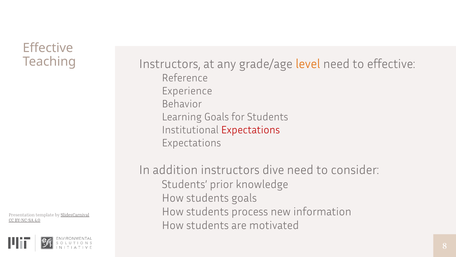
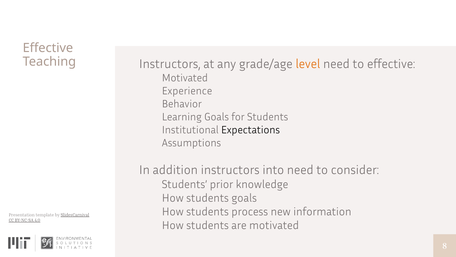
Reference at (185, 78): Reference -> Motivated
Expectations at (251, 130) colour: red -> black
Expectations at (191, 143): Expectations -> Assumptions
dive: dive -> into
